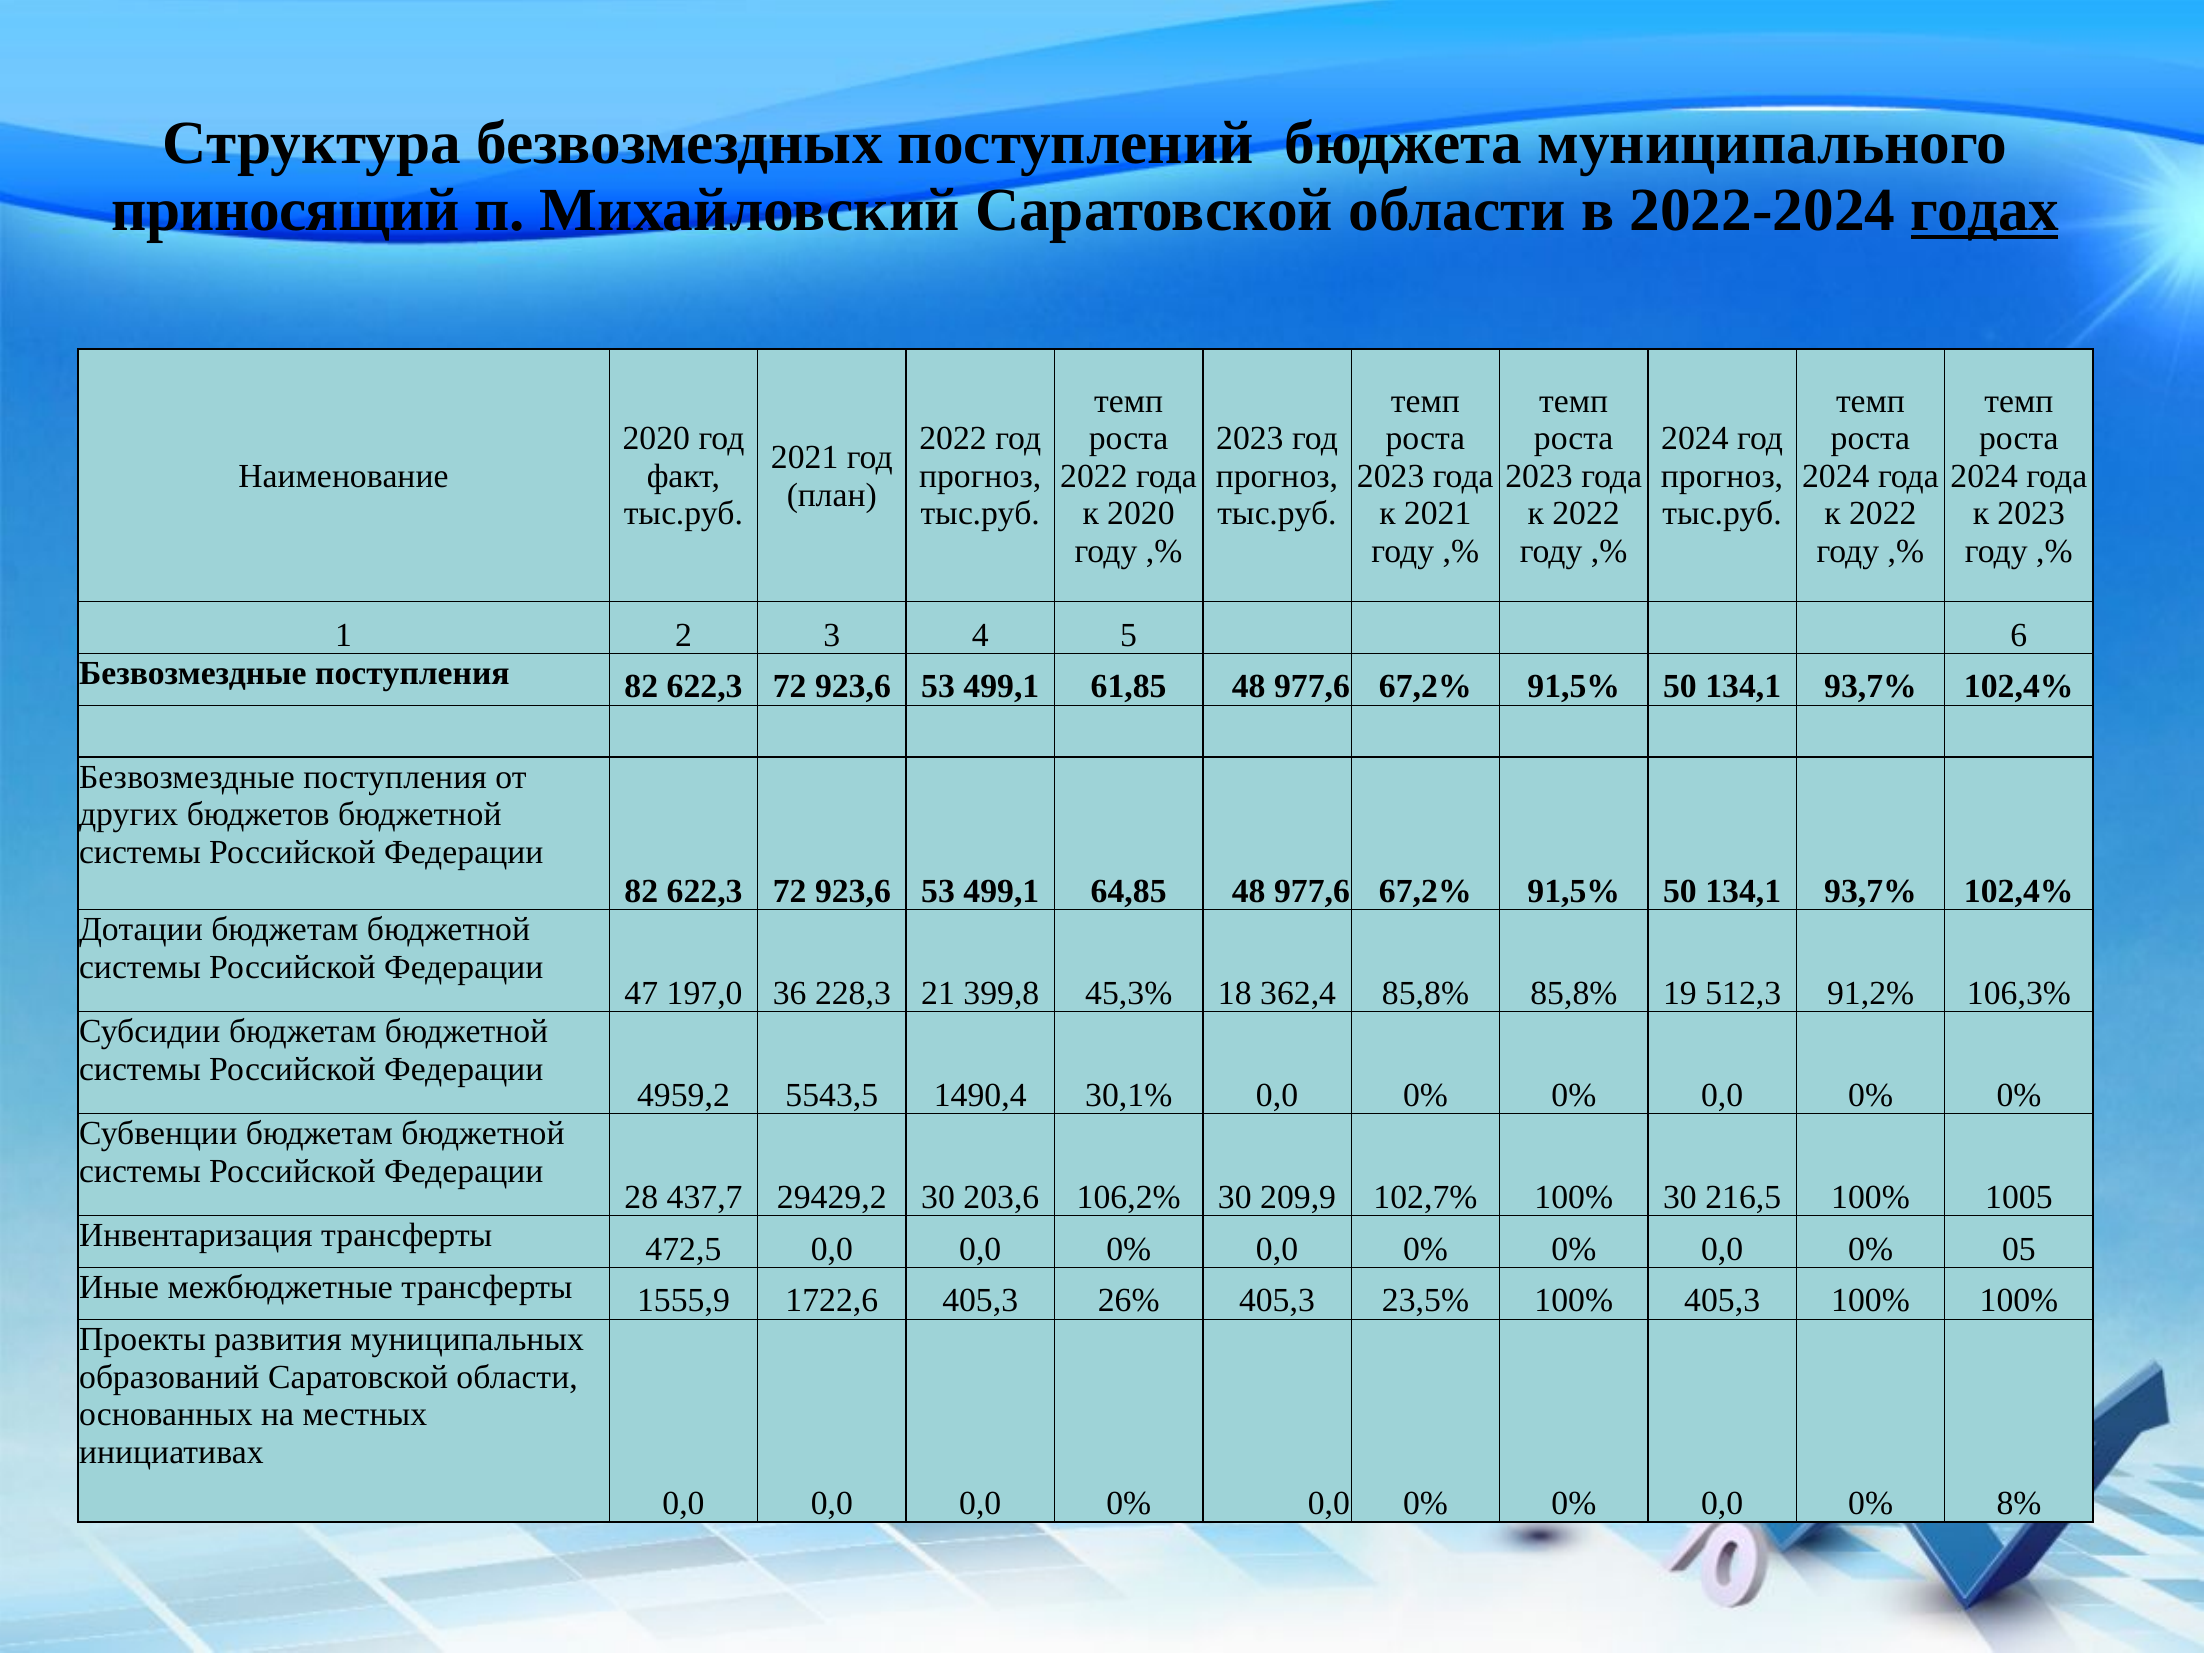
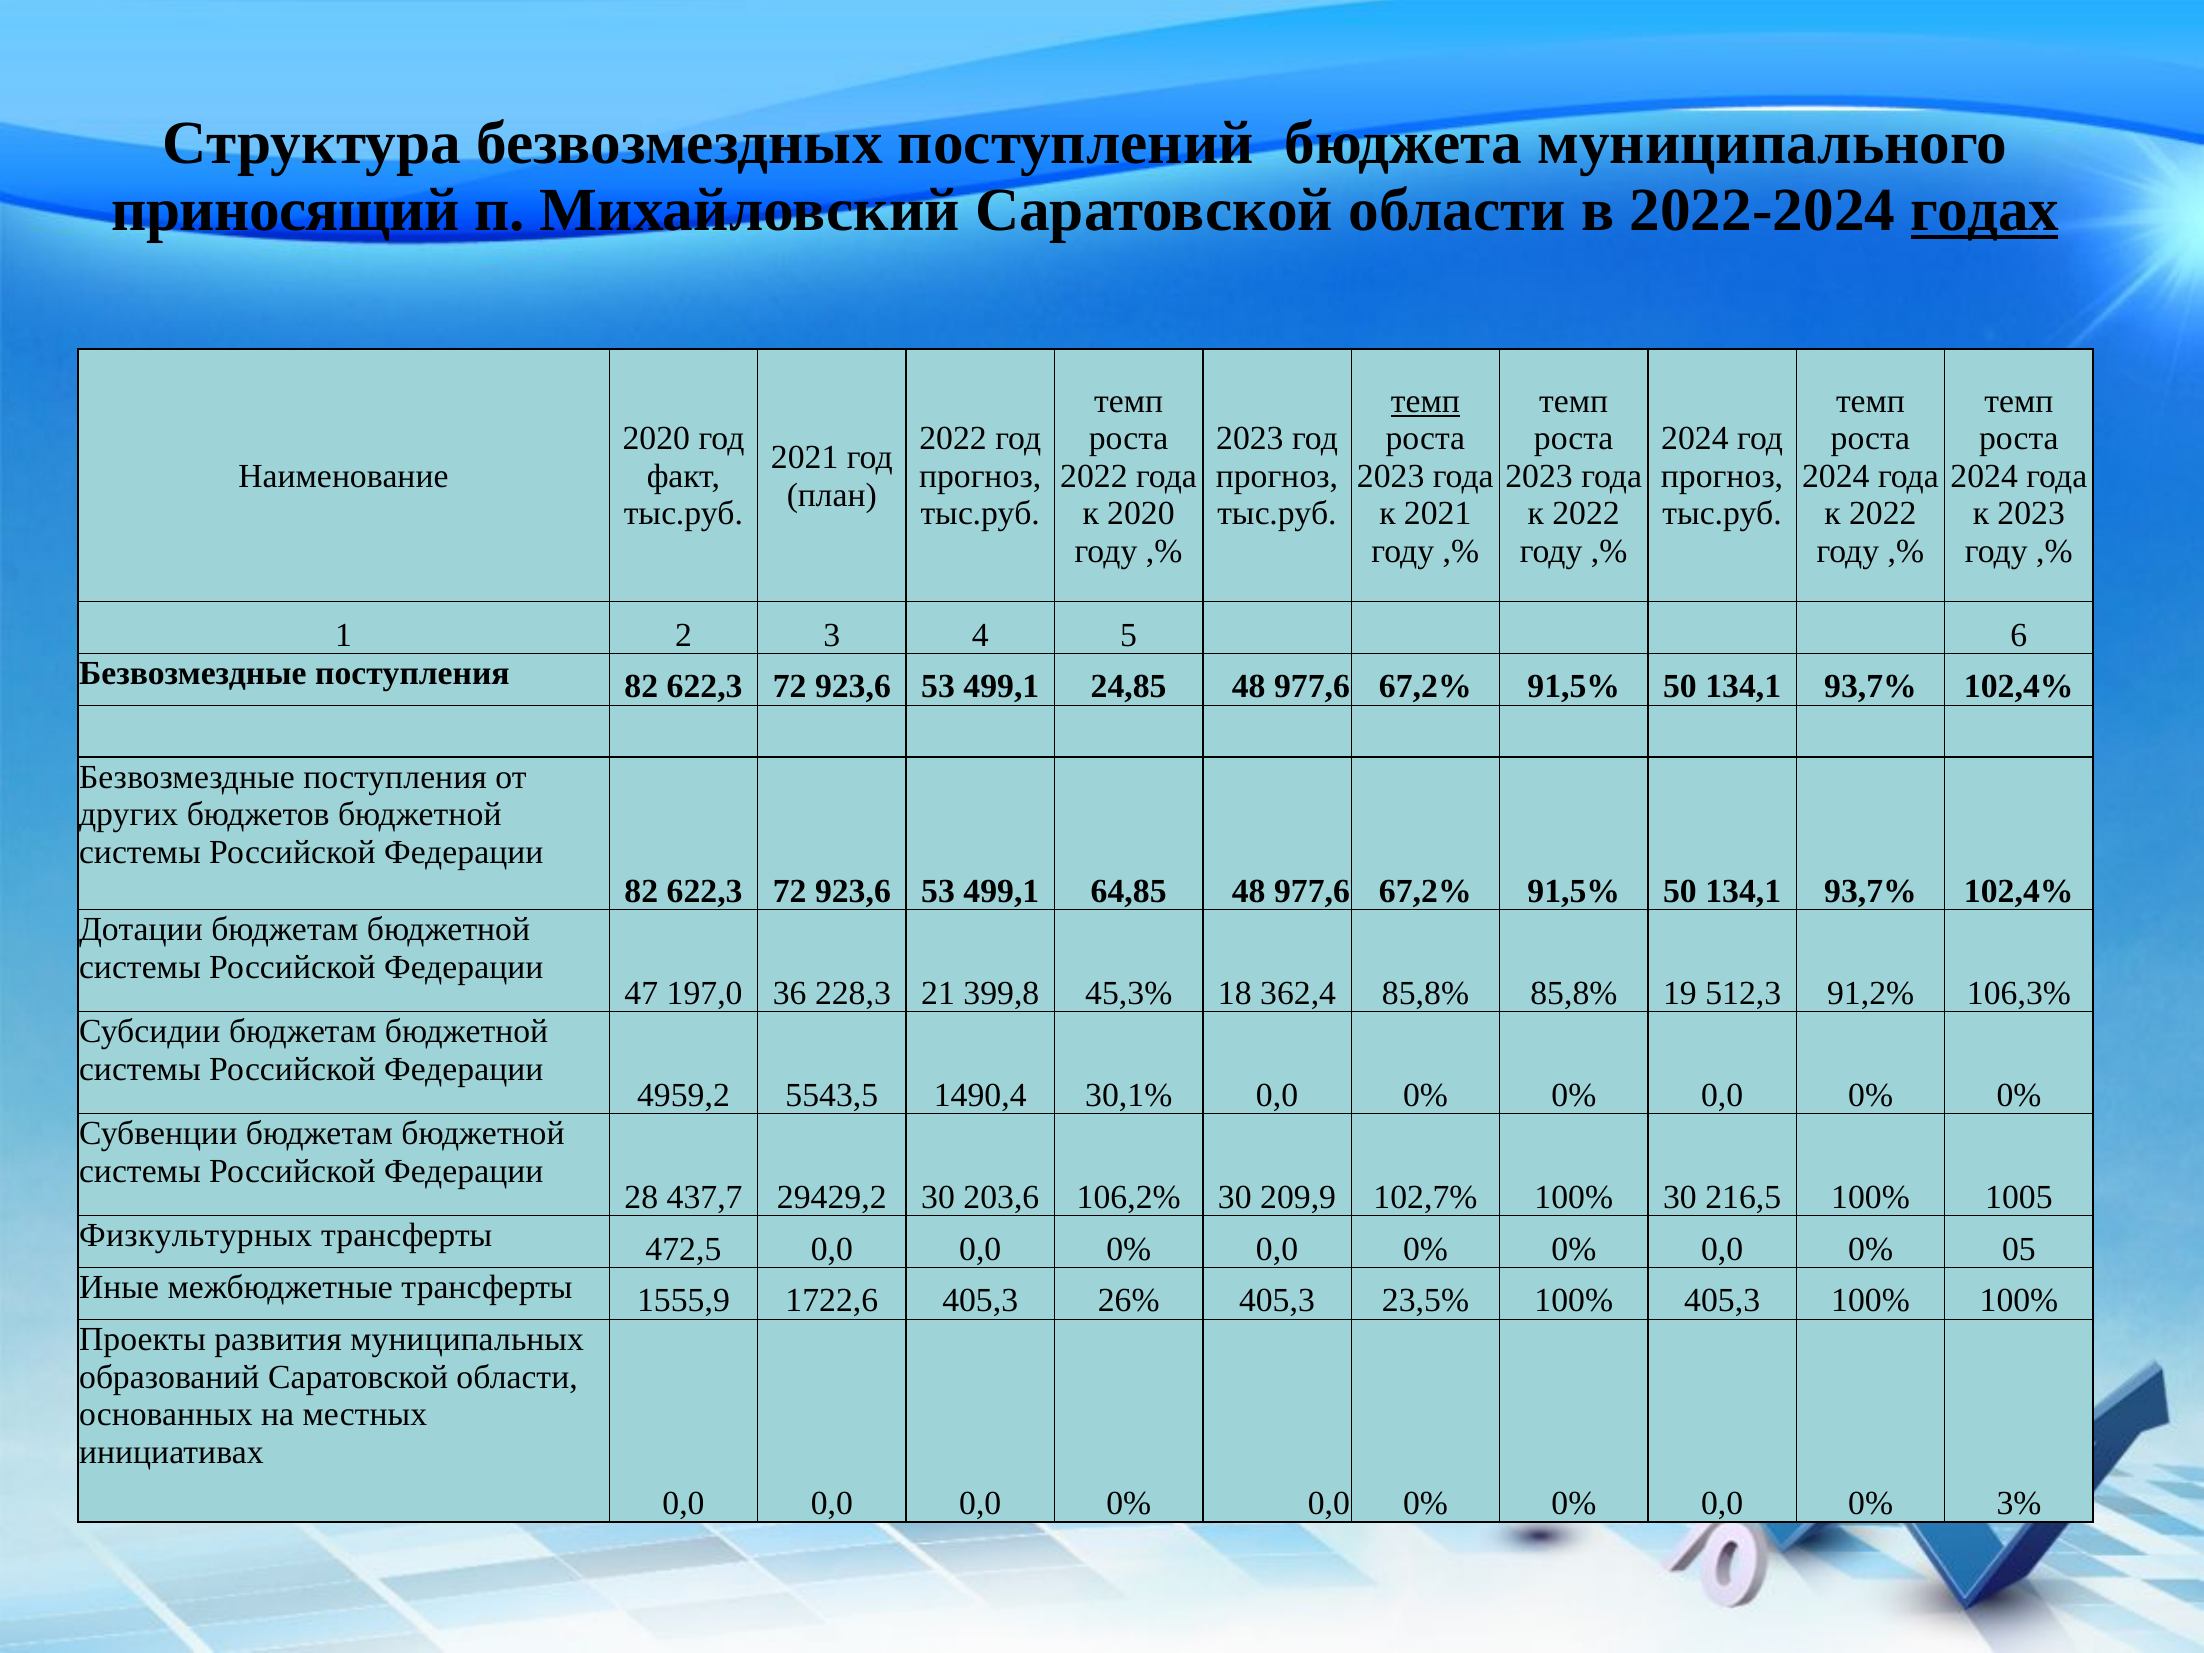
темп at (1425, 401) underline: none -> present
61,85: 61,85 -> 24,85
Инвентаризация: Инвентаризация -> Физкультурных
8%: 8% -> 3%
